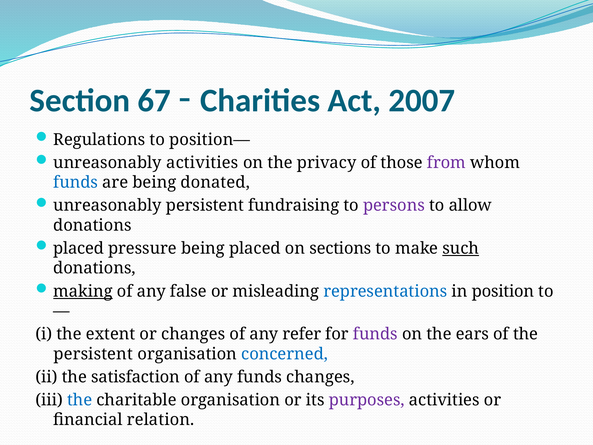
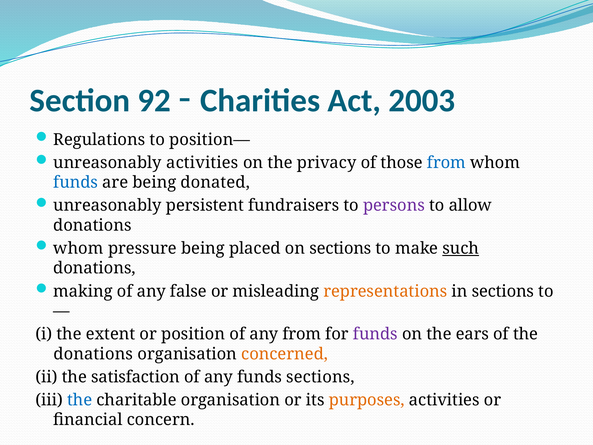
67: 67 -> 92
2007: 2007 -> 2003
from at (446, 163) colour: purple -> blue
fundraising: fundraising -> fundraisers
placed at (79, 248): placed -> whom
making underline: present -> none
representations colour: blue -> orange
in position: position -> sections
or changes: changes -> position
any refer: refer -> from
persistent at (93, 354): persistent -> donations
concerned colour: blue -> orange
funds changes: changes -> sections
purposes colour: purple -> orange
relation: relation -> concern
